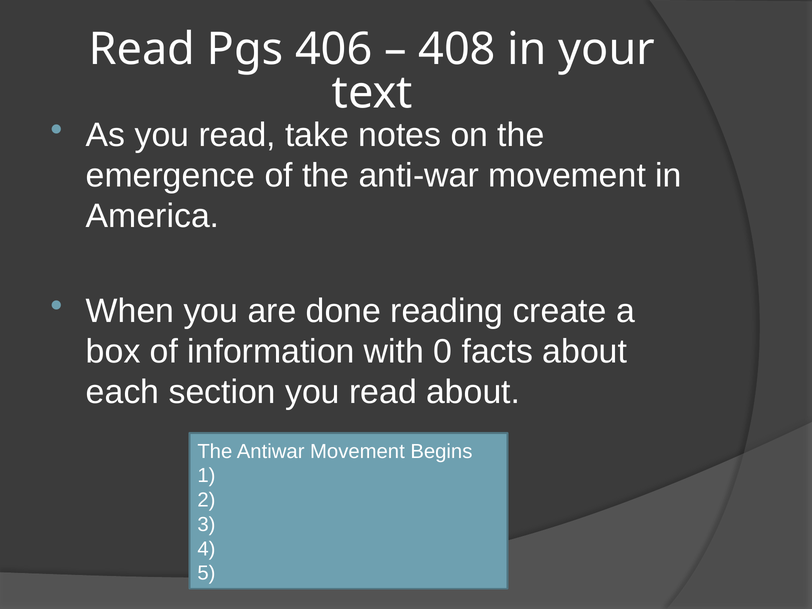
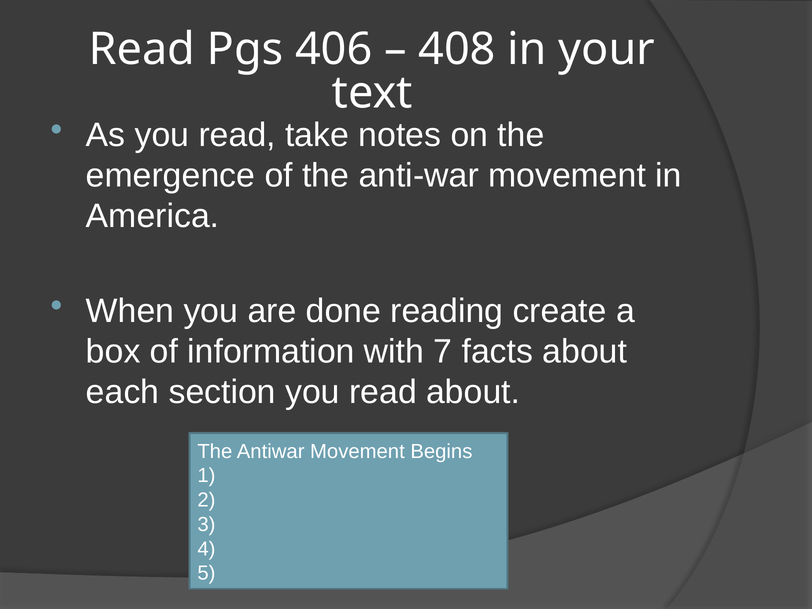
0: 0 -> 7
